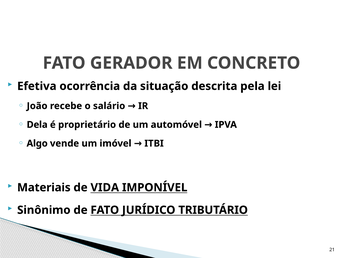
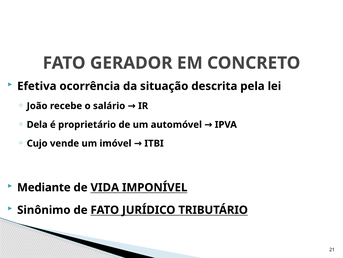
Algo: Algo -> Cujo
Materiais: Materiais -> Mediante
